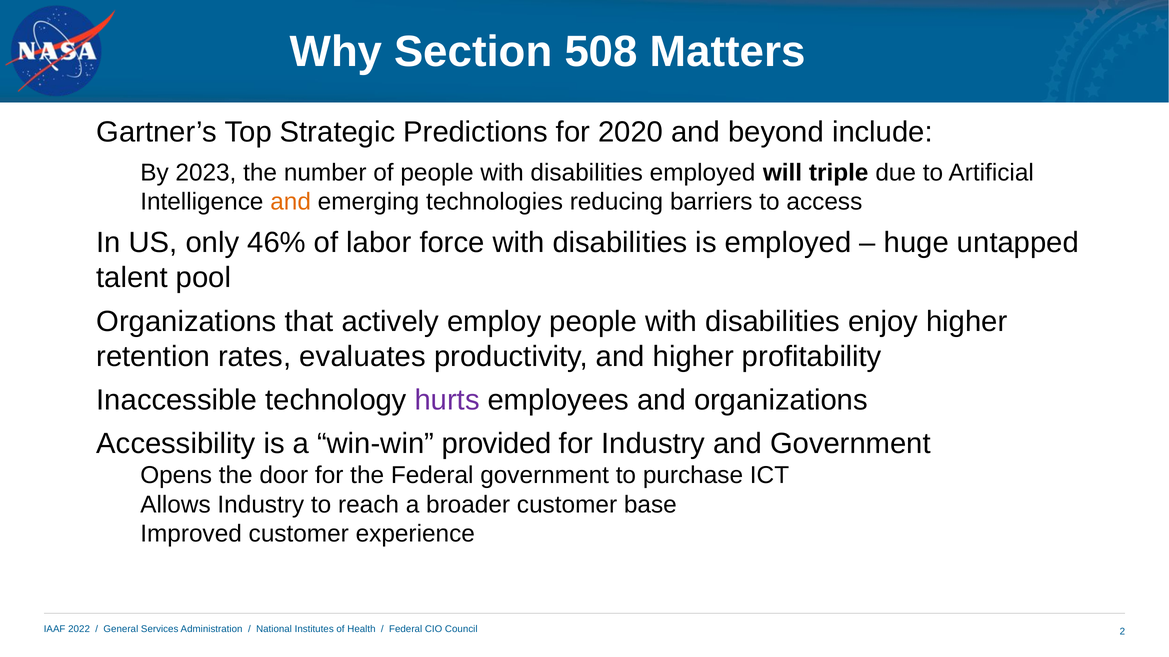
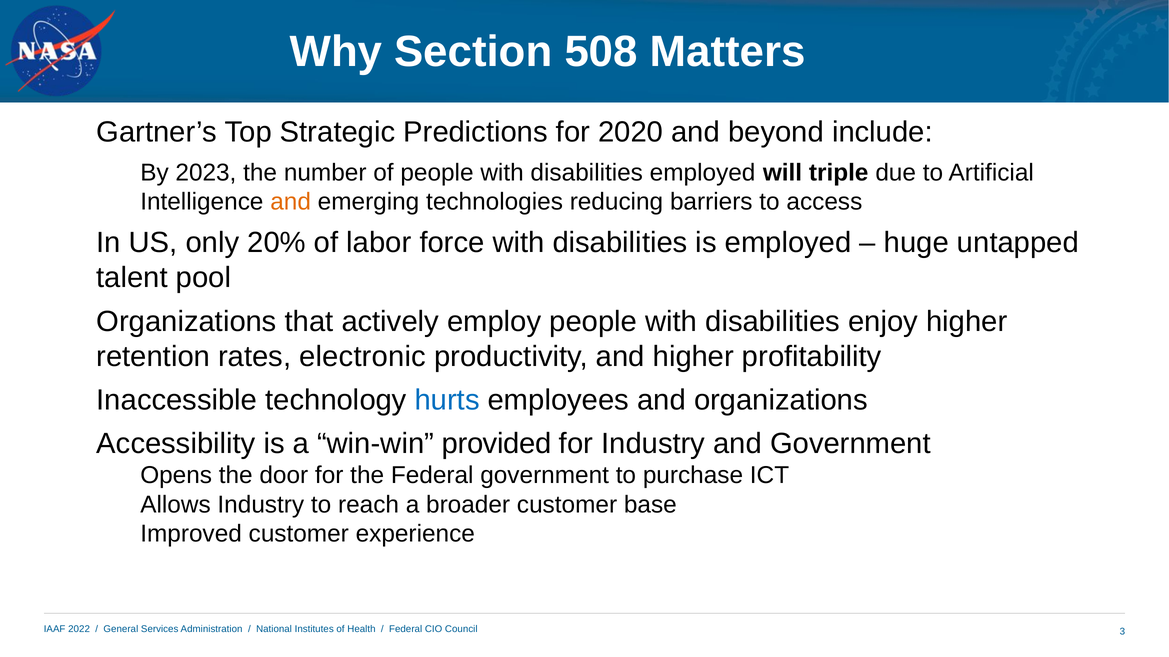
46%: 46% -> 20%
evaluates: evaluates -> electronic
hurts colour: purple -> blue
2: 2 -> 3
